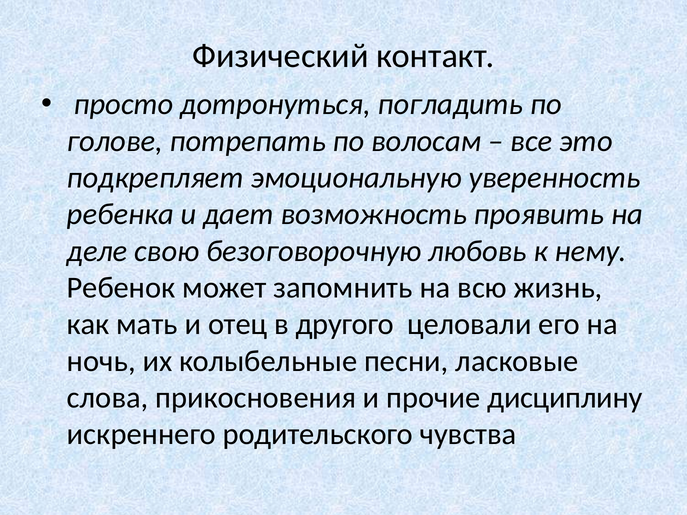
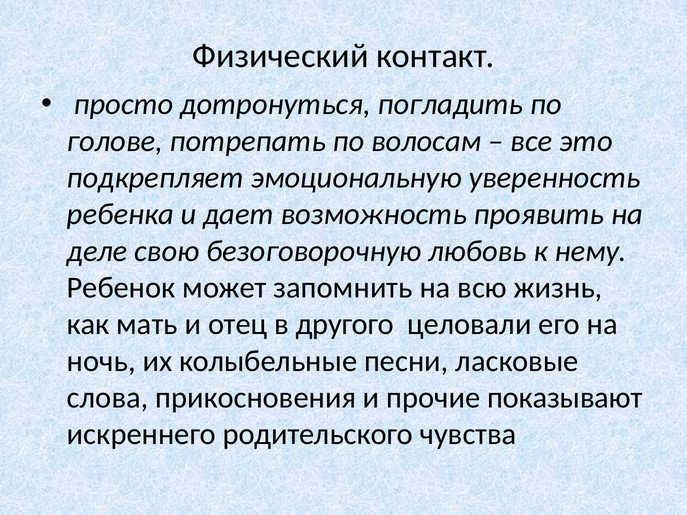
дисциплину: дисциплину -> показывают
